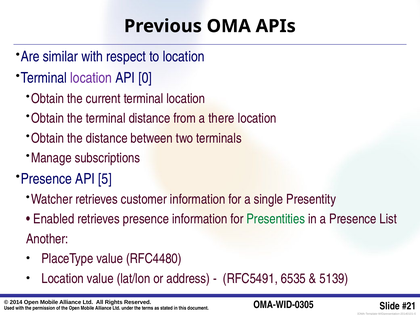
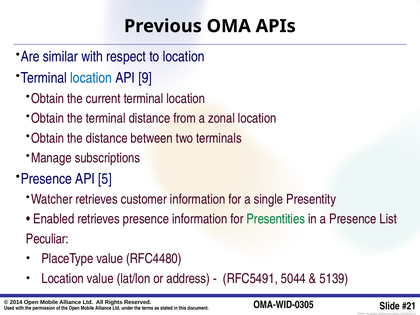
location at (91, 78) colour: purple -> blue
0: 0 -> 9
there: there -> zonal
Another: Another -> Peculiar
6535: 6535 -> 5044
